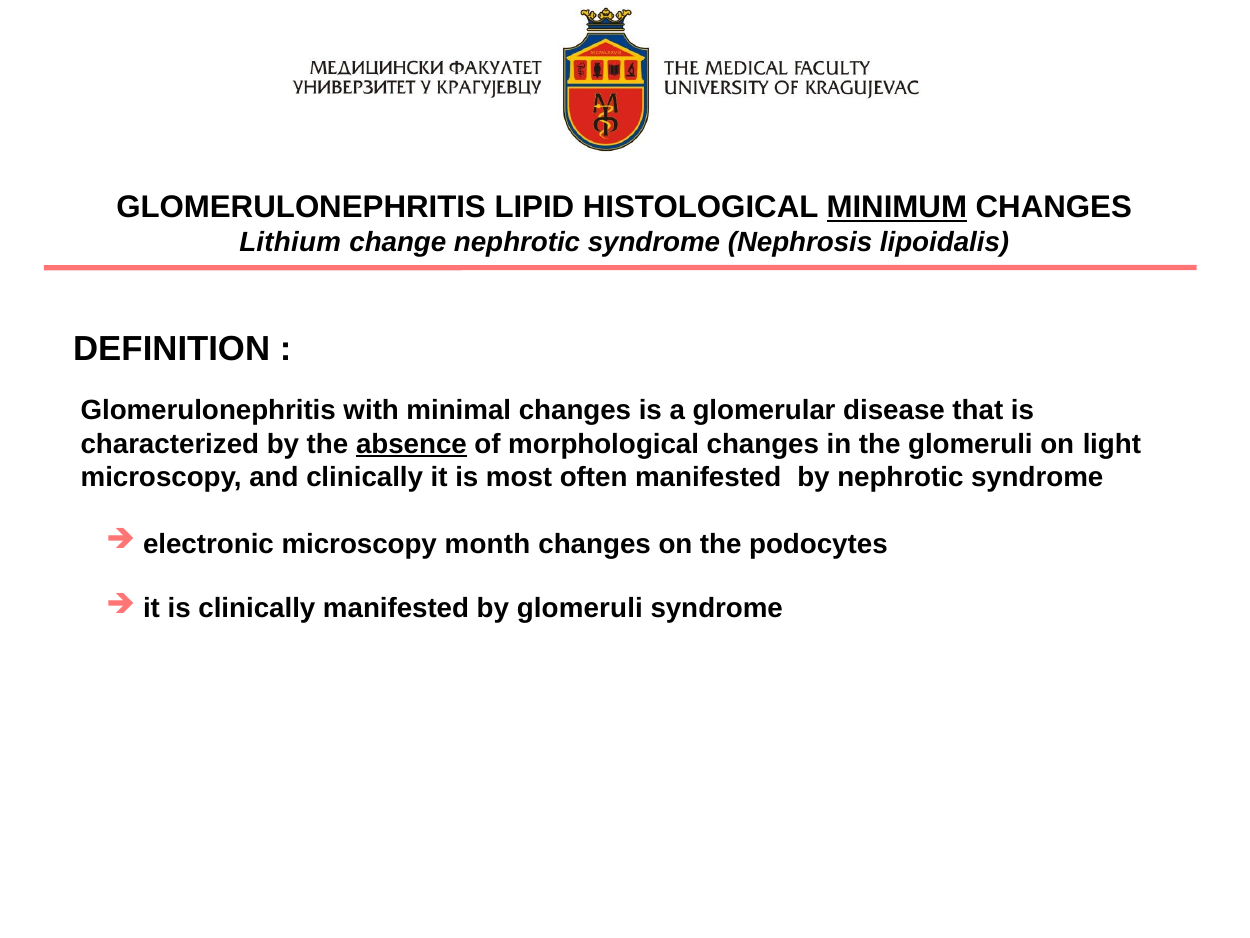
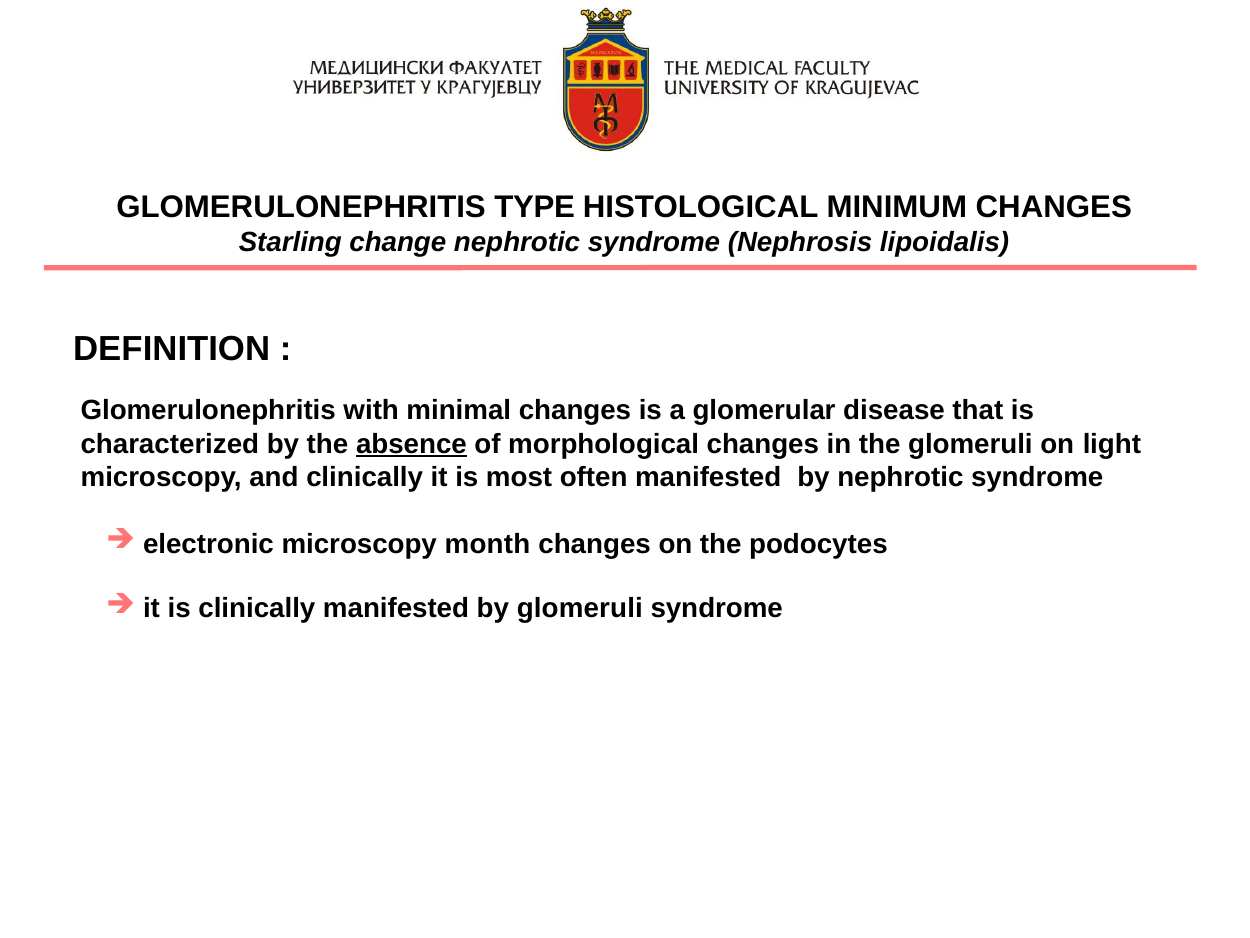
LIPID: LIPID -> TYPE
MINIMUM underline: present -> none
Lithium: Lithium -> Starling
